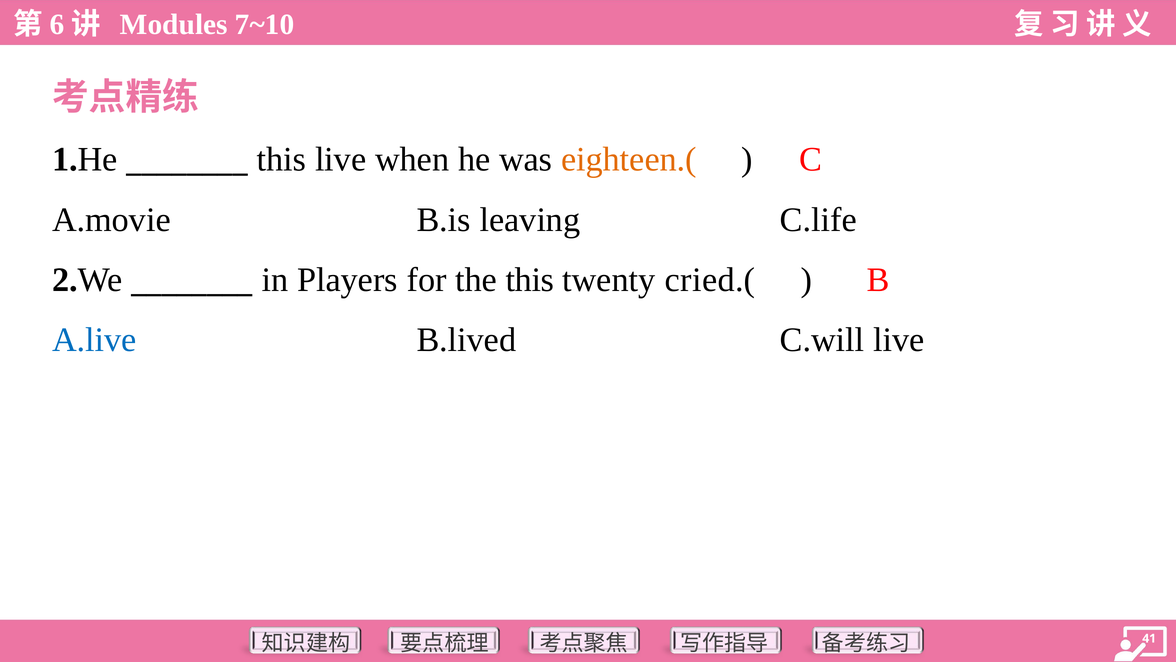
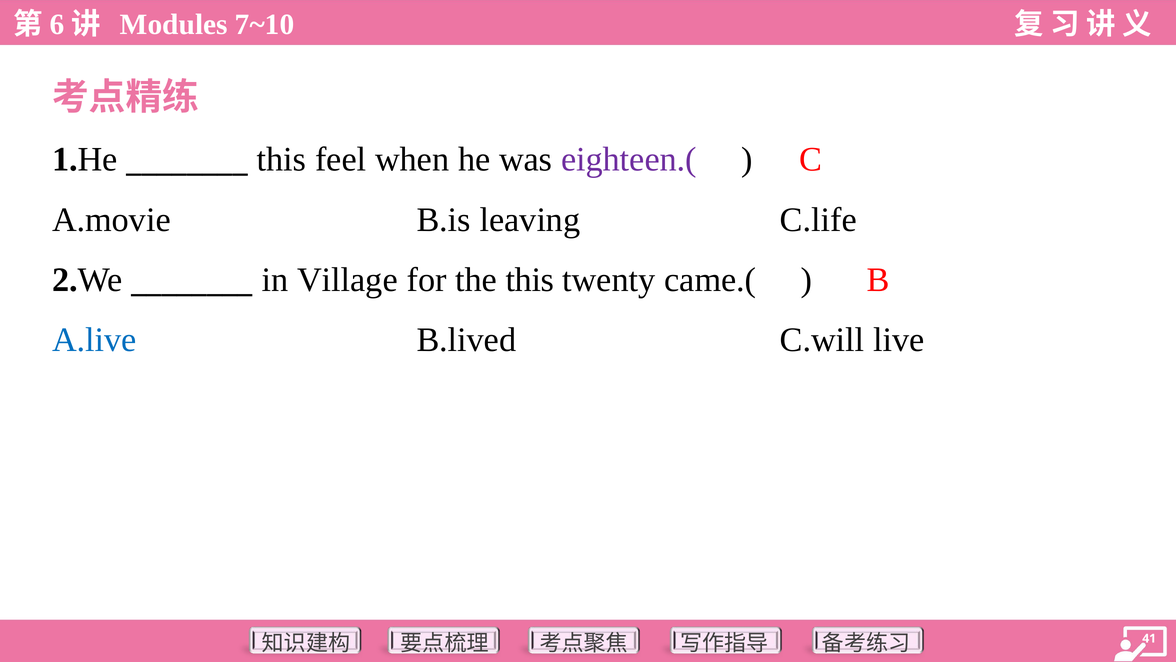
this live: live -> feel
eighteen.( colour: orange -> purple
Players: Players -> Village
cried.(: cried.( -> came.(
